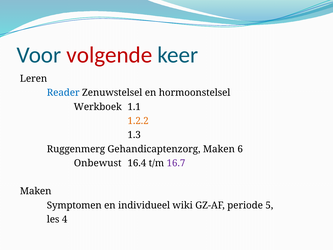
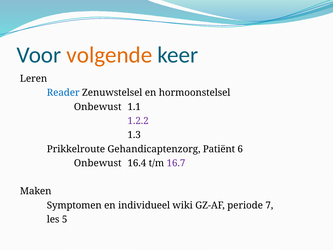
volgende colour: red -> orange
Werkboek at (98, 107): Werkboek -> Onbewust
1.2.2 colour: orange -> purple
Ruggenmerg: Ruggenmerg -> Prikkelroute
Gehandicaptenzorg Maken: Maken -> Patiënt
5: 5 -> 7
4: 4 -> 5
